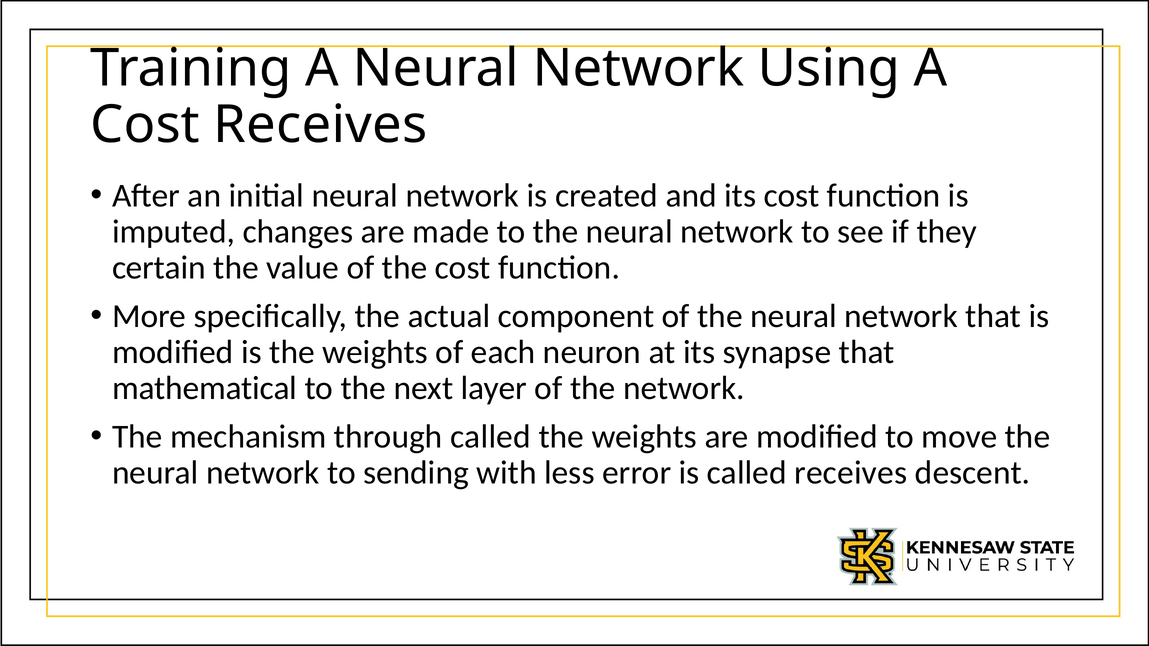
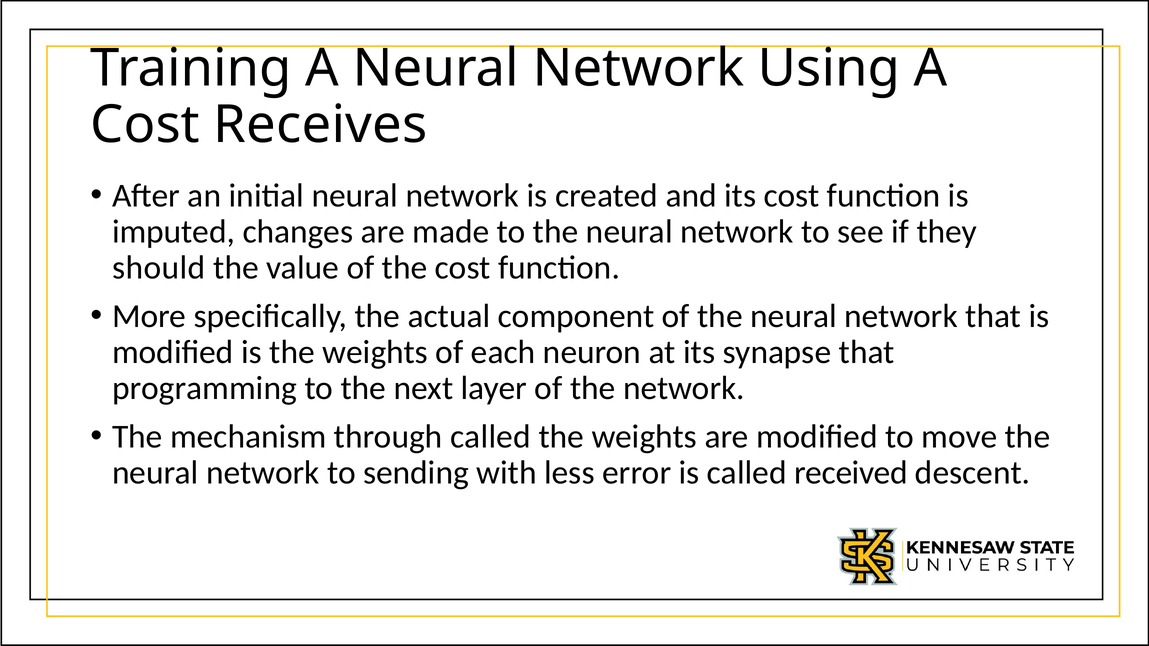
certain: certain -> should
mathematical: mathematical -> programming
called receives: receives -> received
